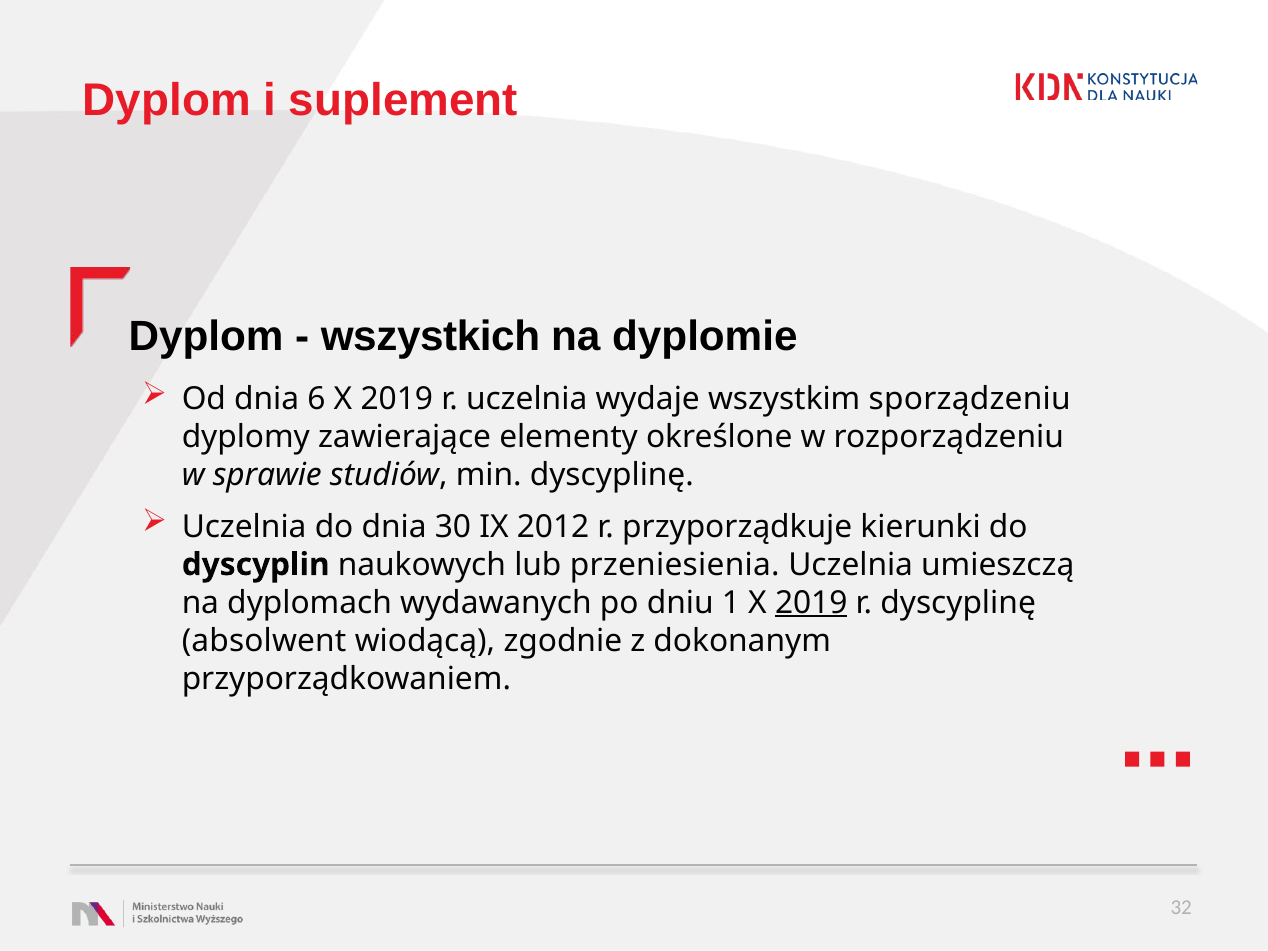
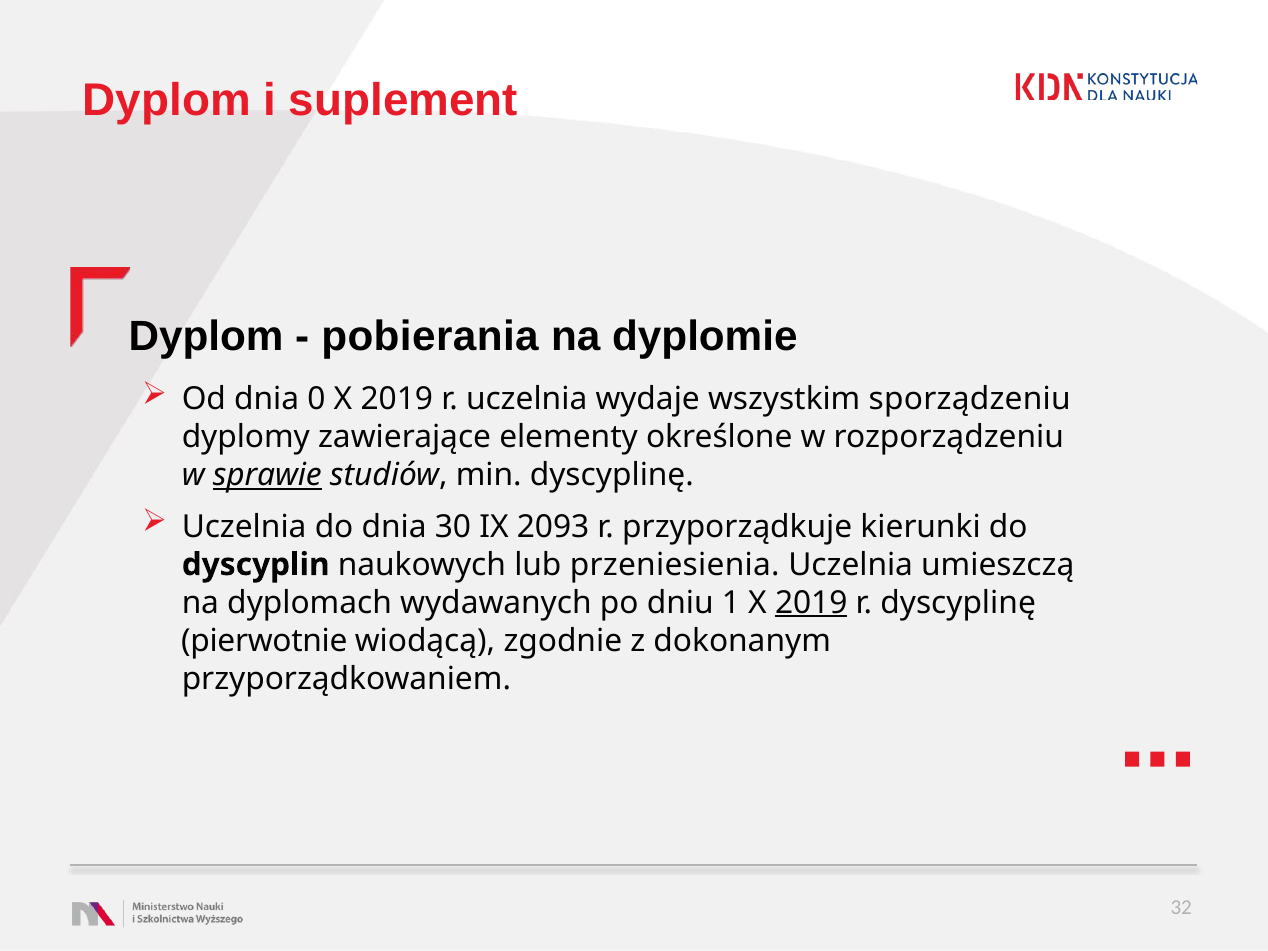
wszystkich: wszystkich -> pobierania
6: 6 -> 0
sprawie underline: none -> present
2012: 2012 -> 2093
absolwent: absolwent -> pierwotnie
